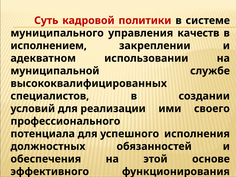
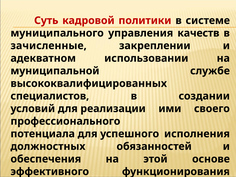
исполнением: исполнением -> зачисленные
